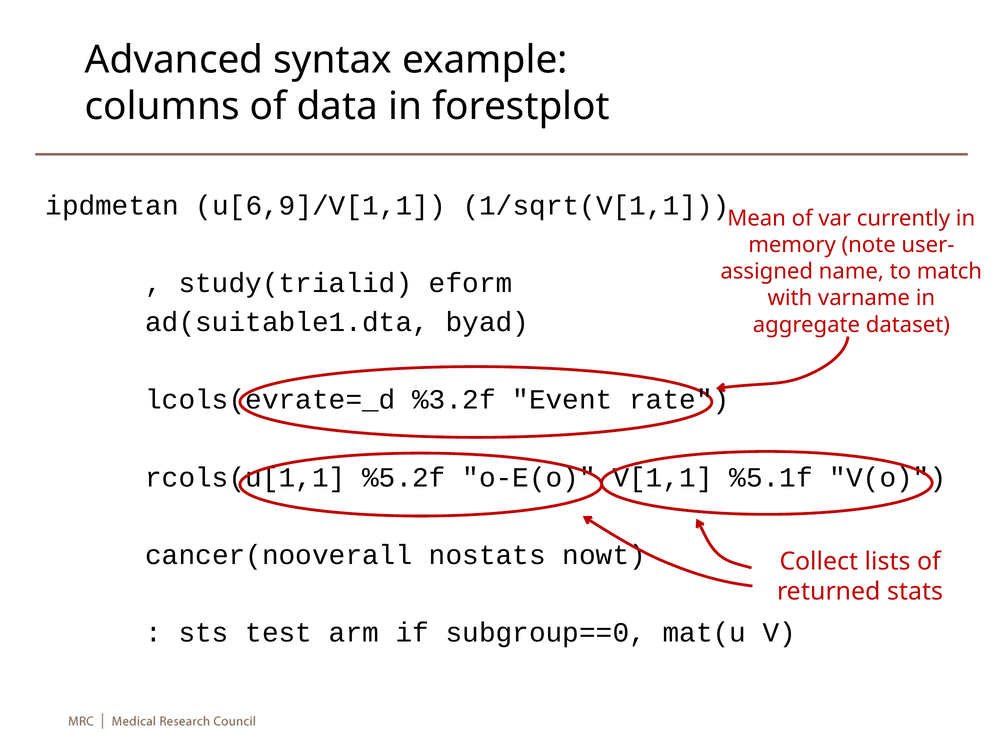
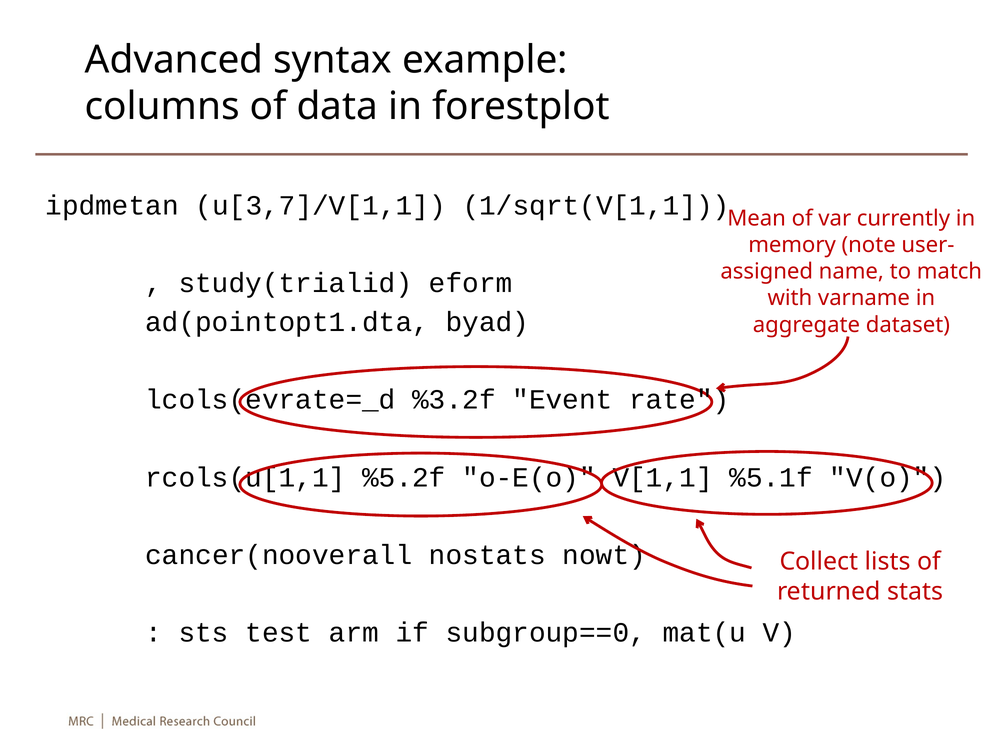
u[6,9]/V[1,1: u[6,9]/V[1,1 -> u[3,7]/V[1,1
ad(suitable1.dta: ad(suitable1.dta -> ad(pointopt1.dta
